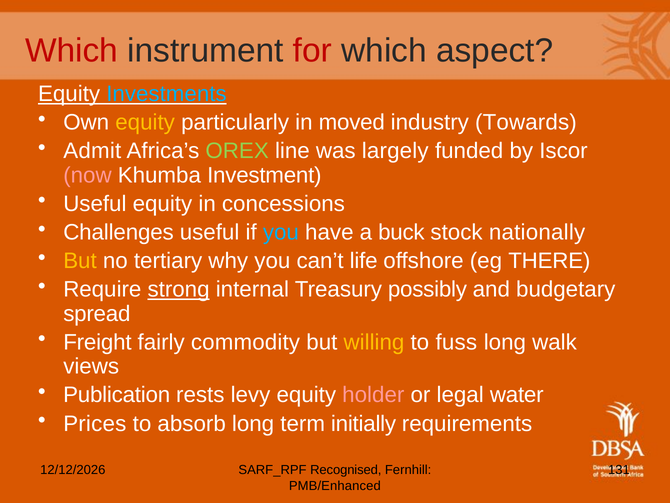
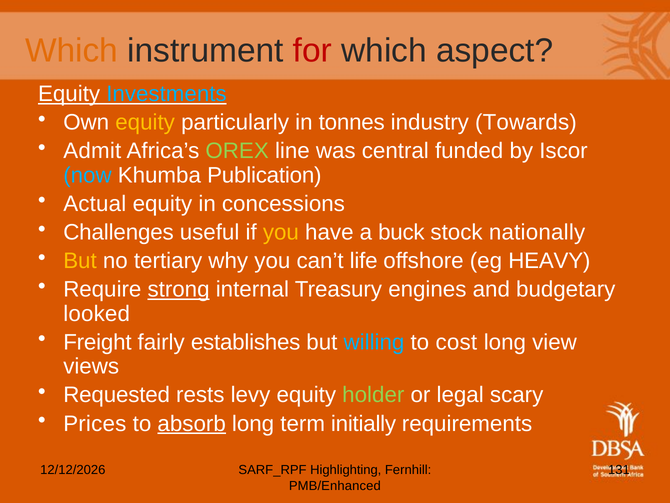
Which at (72, 50) colour: red -> orange
moved: moved -> tonnes
largely: largely -> central
now colour: pink -> light blue
Investment: Investment -> Publication
Useful at (95, 204): Useful -> Actual
you at (281, 232) colour: light blue -> yellow
THERE: THERE -> HEAVY
possibly: possibly -> engines
spread: spread -> looked
commodity: commodity -> establishes
willing colour: yellow -> light blue
fuss: fuss -> cost
walk: walk -> view
Publication: Publication -> Requested
holder colour: pink -> light green
water: water -> scary
absorb underline: none -> present
Recognised: Recognised -> Highlighting
